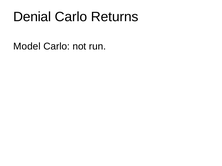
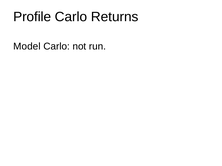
Denial: Denial -> Profile
